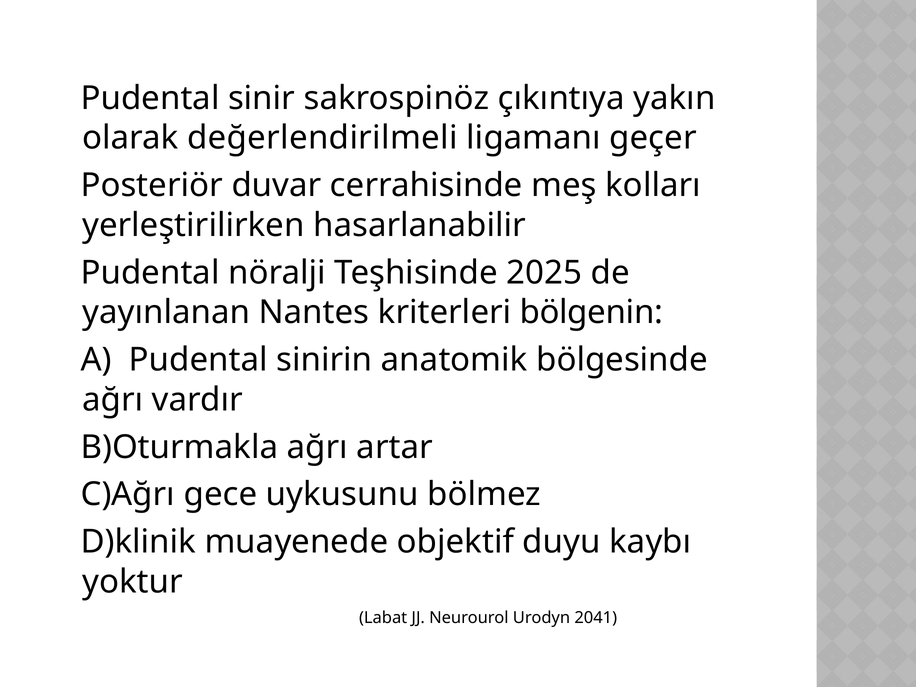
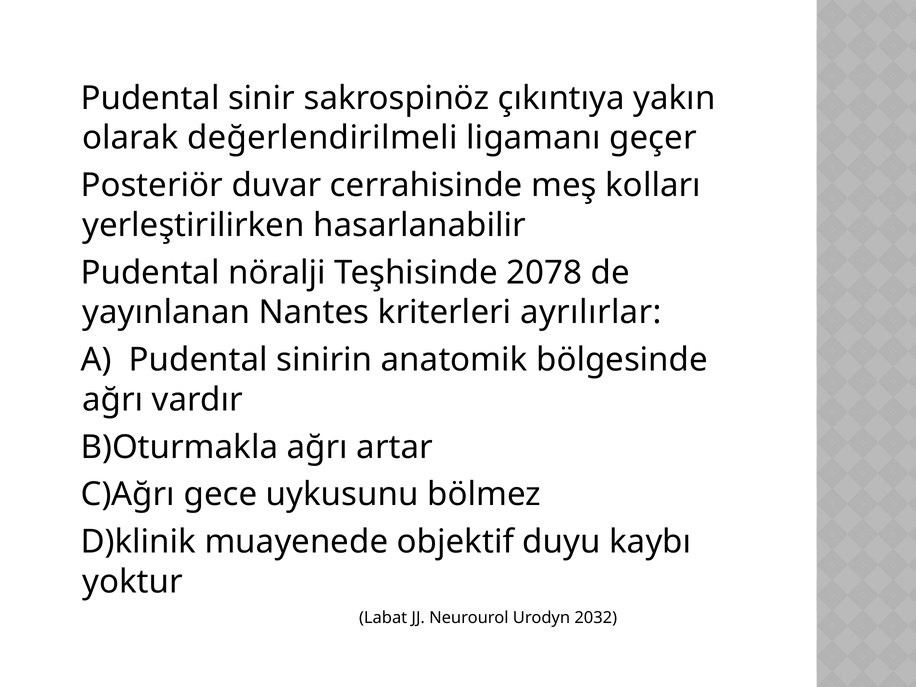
2025: 2025 -> 2078
bölgenin: bölgenin -> ayrılırlar
2041: 2041 -> 2032
